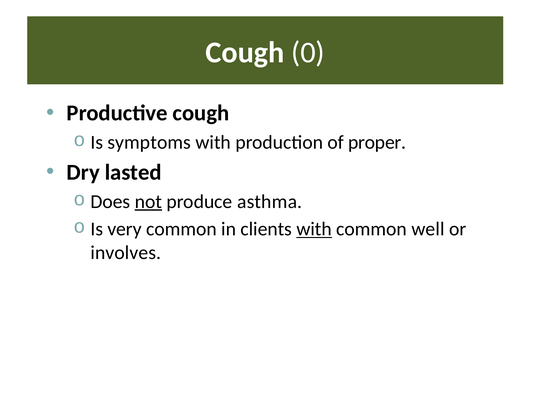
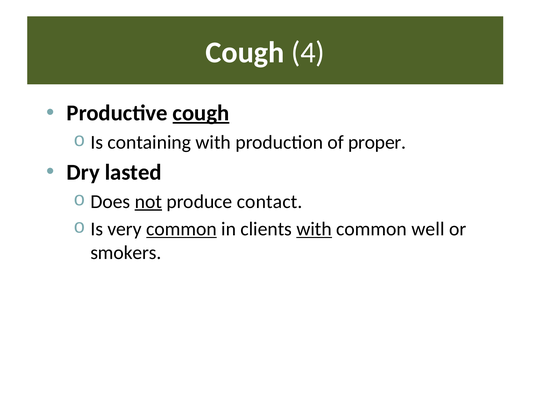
0: 0 -> 4
cough at (201, 113) underline: none -> present
symptoms: symptoms -> containing
asthma: asthma -> contact
common at (181, 229) underline: none -> present
involves: involves -> smokers
